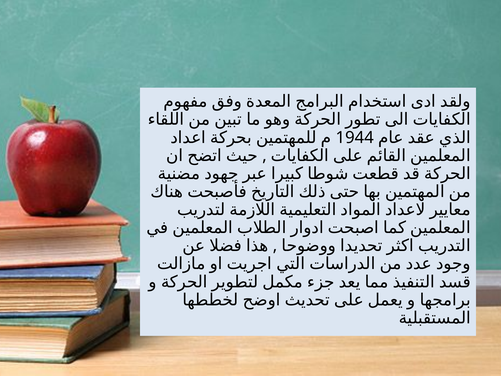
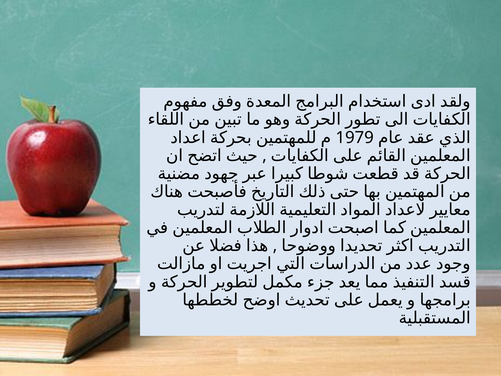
1944: 1944 -> 1979
